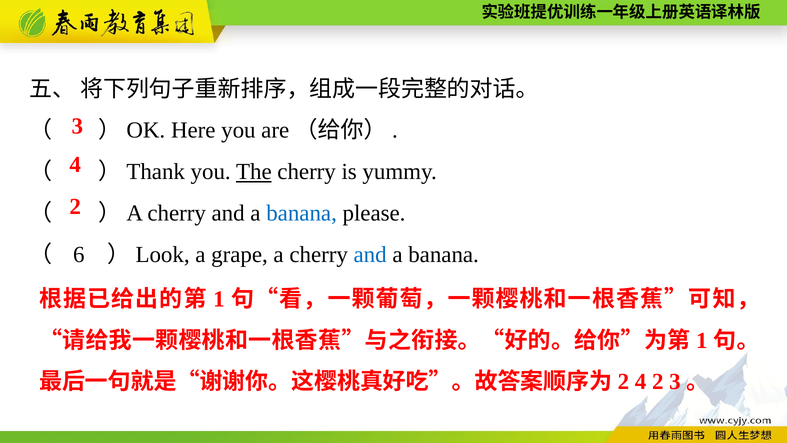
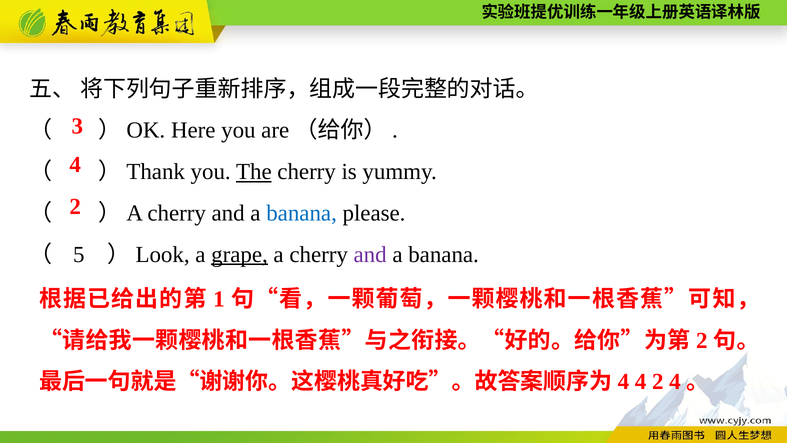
6: 6 -> 5
grape underline: none -> present
and at (370, 254) colour: blue -> purple
1 at (702, 340): 1 -> 2
2 at (623, 382): 2 -> 4
2 3: 3 -> 4
